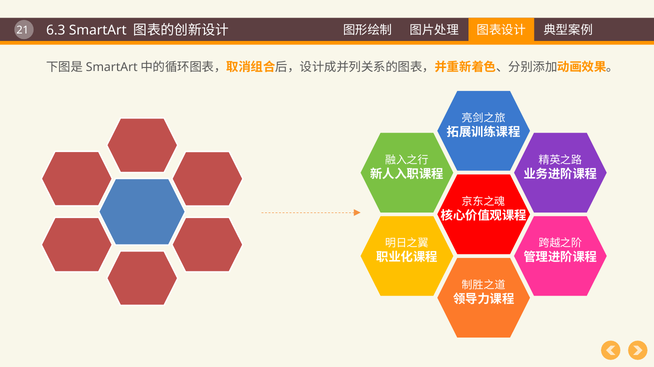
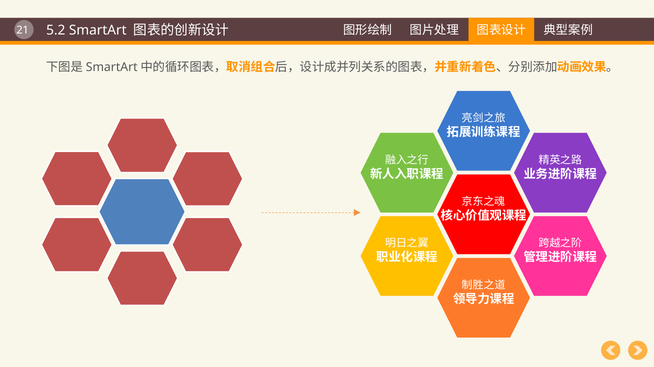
6.3: 6.3 -> 5.2
